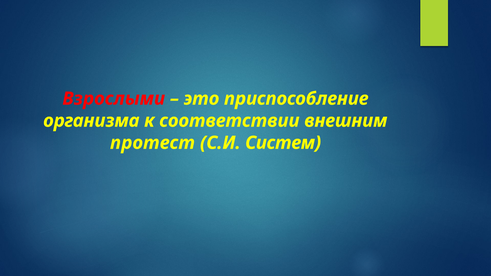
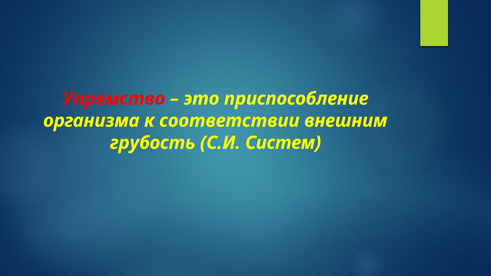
Взрослыми: Взрослыми -> Упрямство
протест: протест -> грубость
